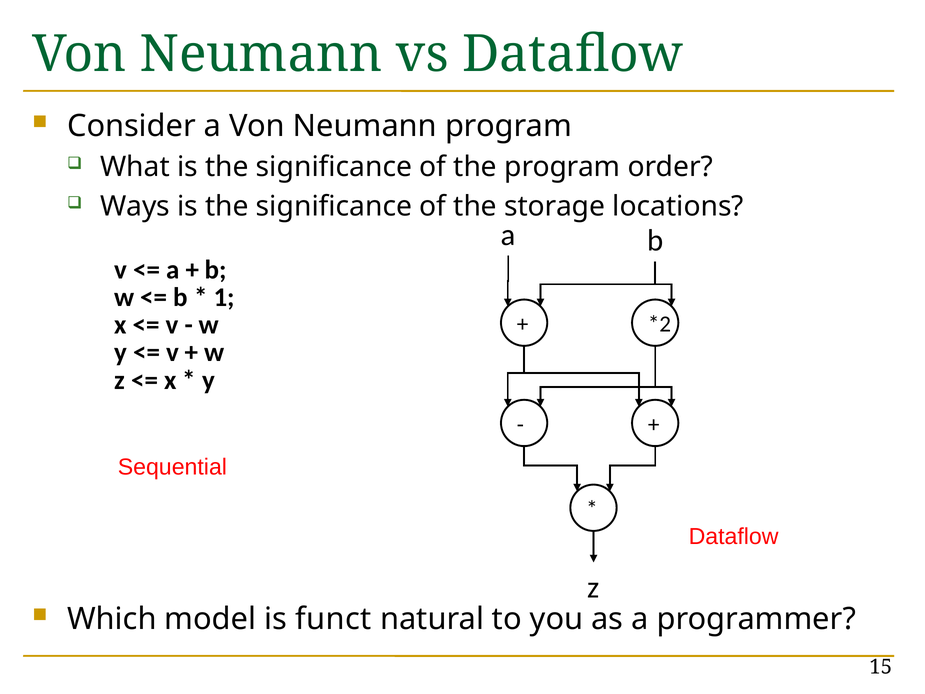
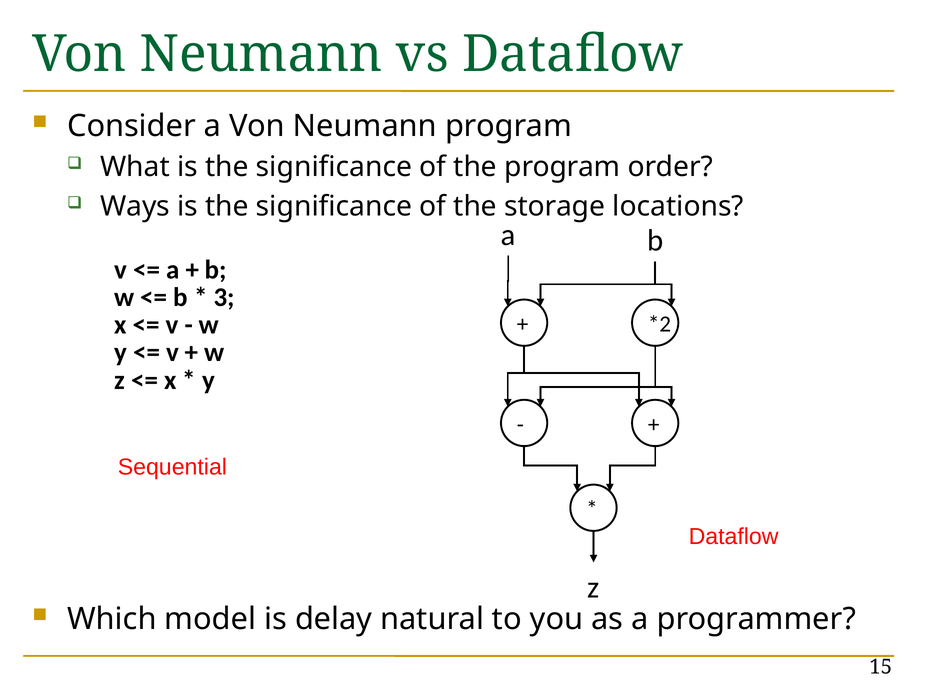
1: 1 -> 3
funct: funct -> delay
